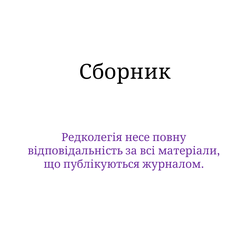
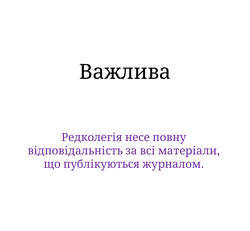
Сборник: Сборник -> Важлива
